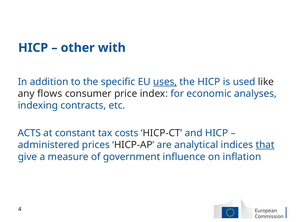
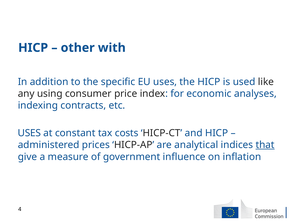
uses at (165, 82) underline: present -> none
flows: flows -> using
ACTS at (29, 134): ACTS -> USES
